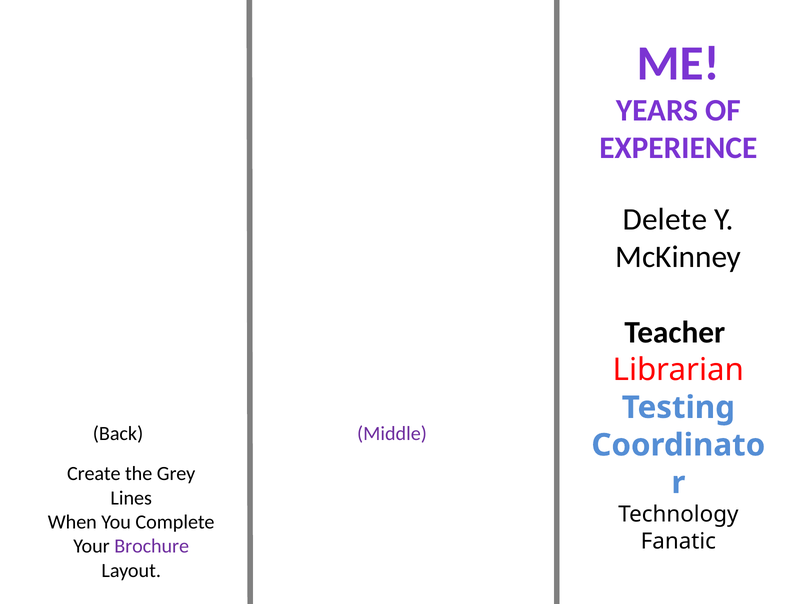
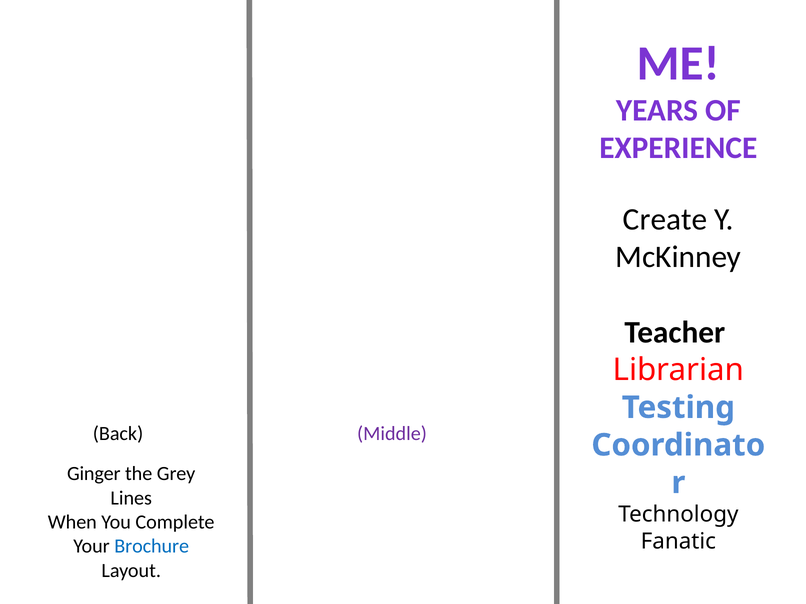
Delete: Delete -> Create
Create: Create -> Ginger
Brochure colour: purple -> blue
